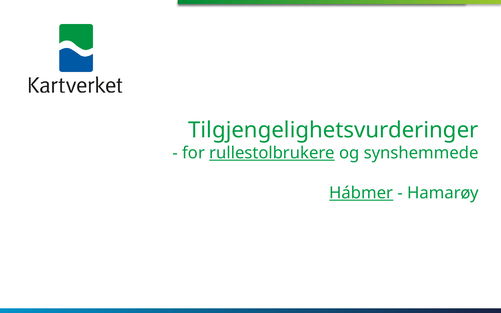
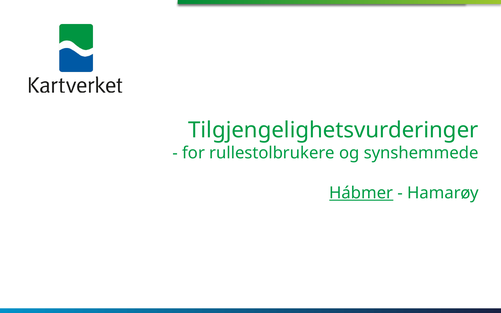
rullestolbrukere underline: present -> none
